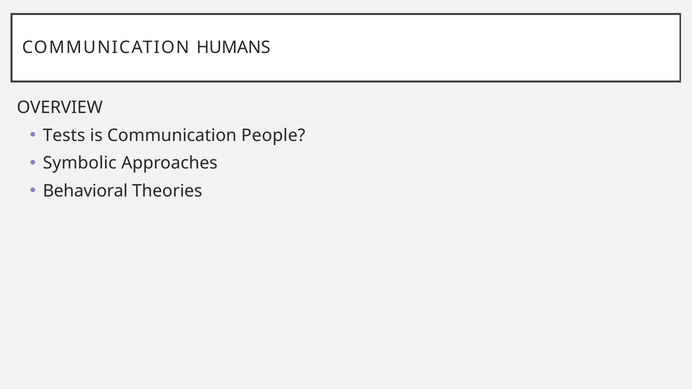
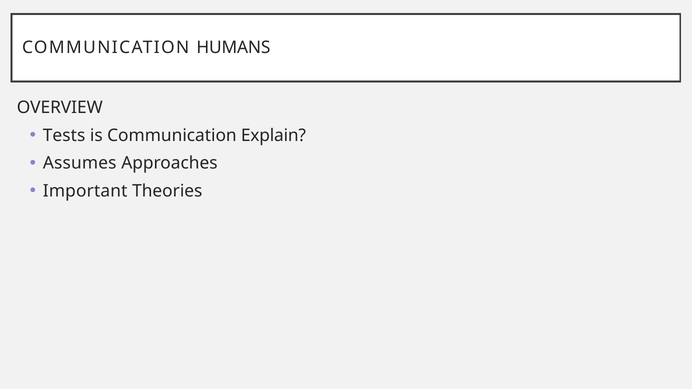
People: People -> Explain
Symbolic: Symbolic -> Assumes
Behavioral: Behavioral -> Important
